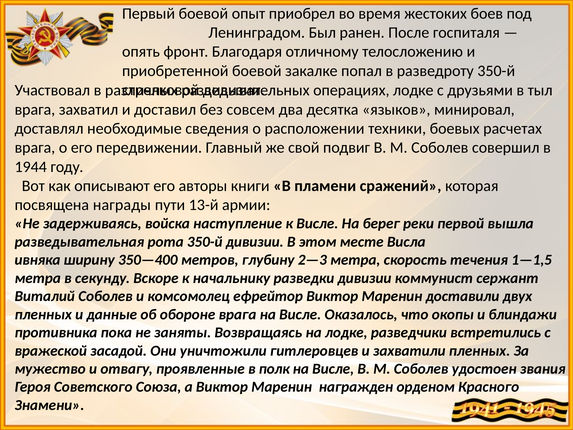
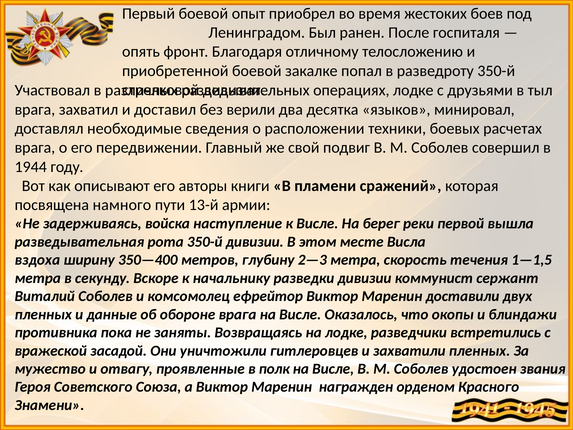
совсем: совсем -> верили
награды: награды -> намного
ивняка: ивняка -> вздоха
